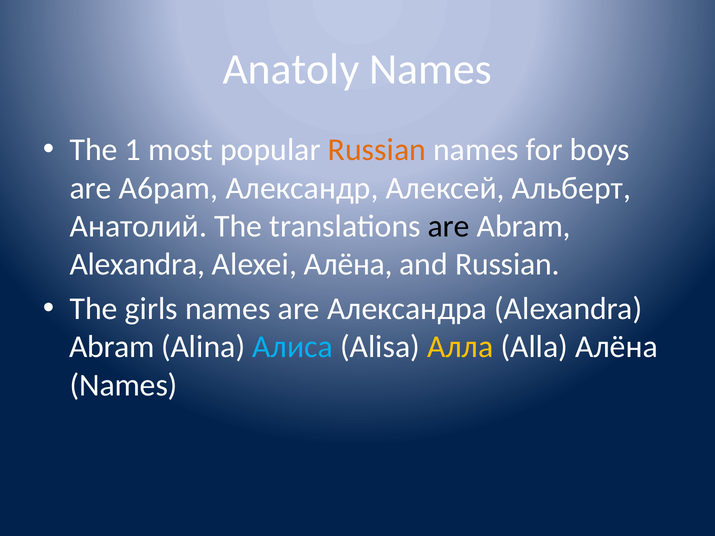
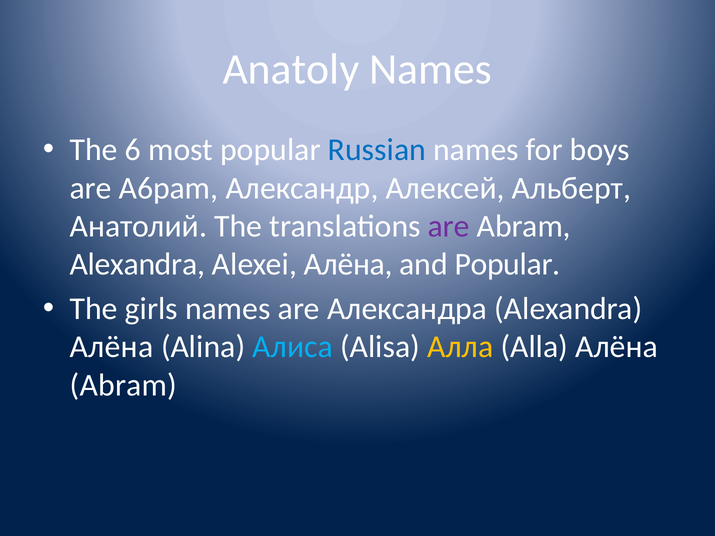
1: 1 -> 6
Russian at (377, 150) colour: orange -> blue
are at (449, 226) colour: black -> purple
and Russian: Russian -> Popular
Abram at (112, 347): Abram -> Алёна
Names at (124, 385): Names -> Abram
